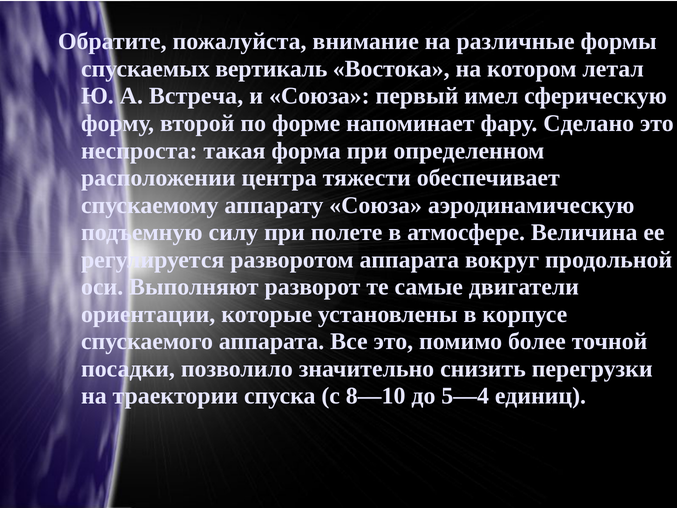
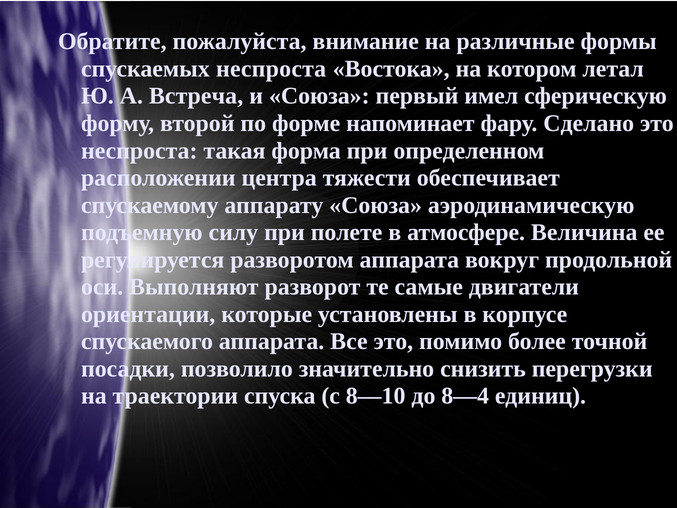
спускаемых вертикаль: вертикаль -> неспроста
5—4: 5—4 -> 8—4
